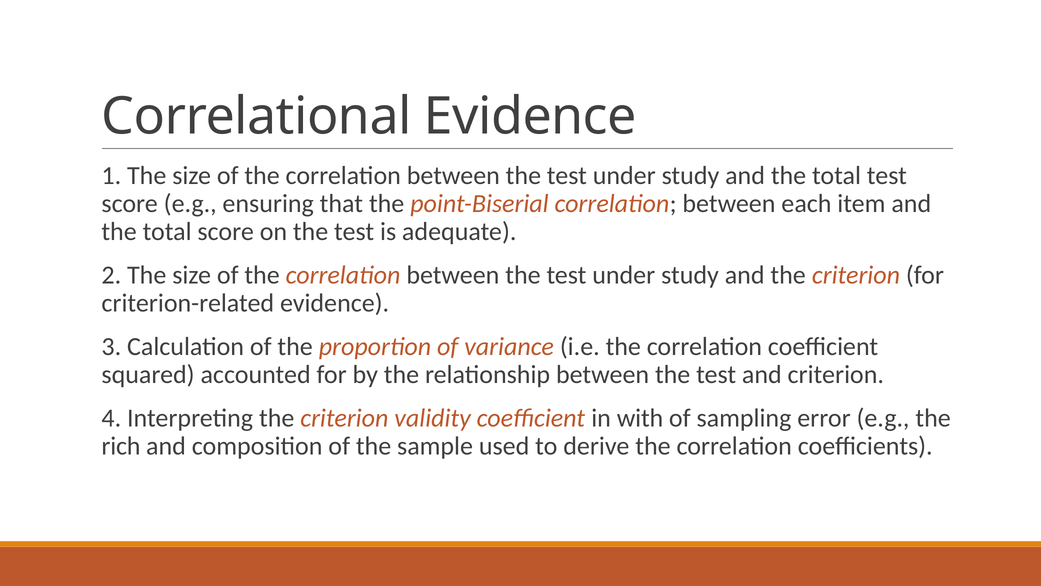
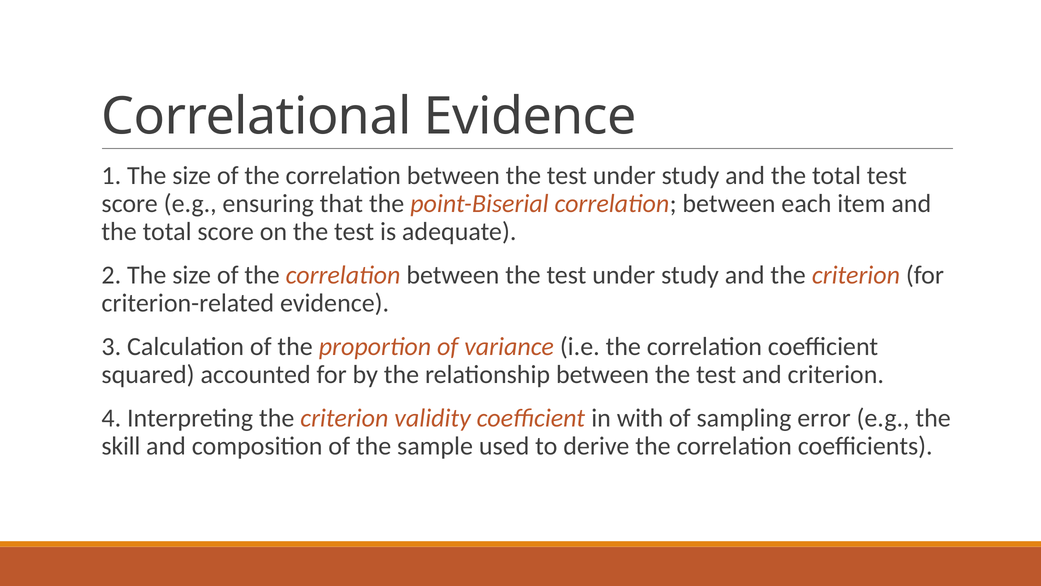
rich: rich -> skill
